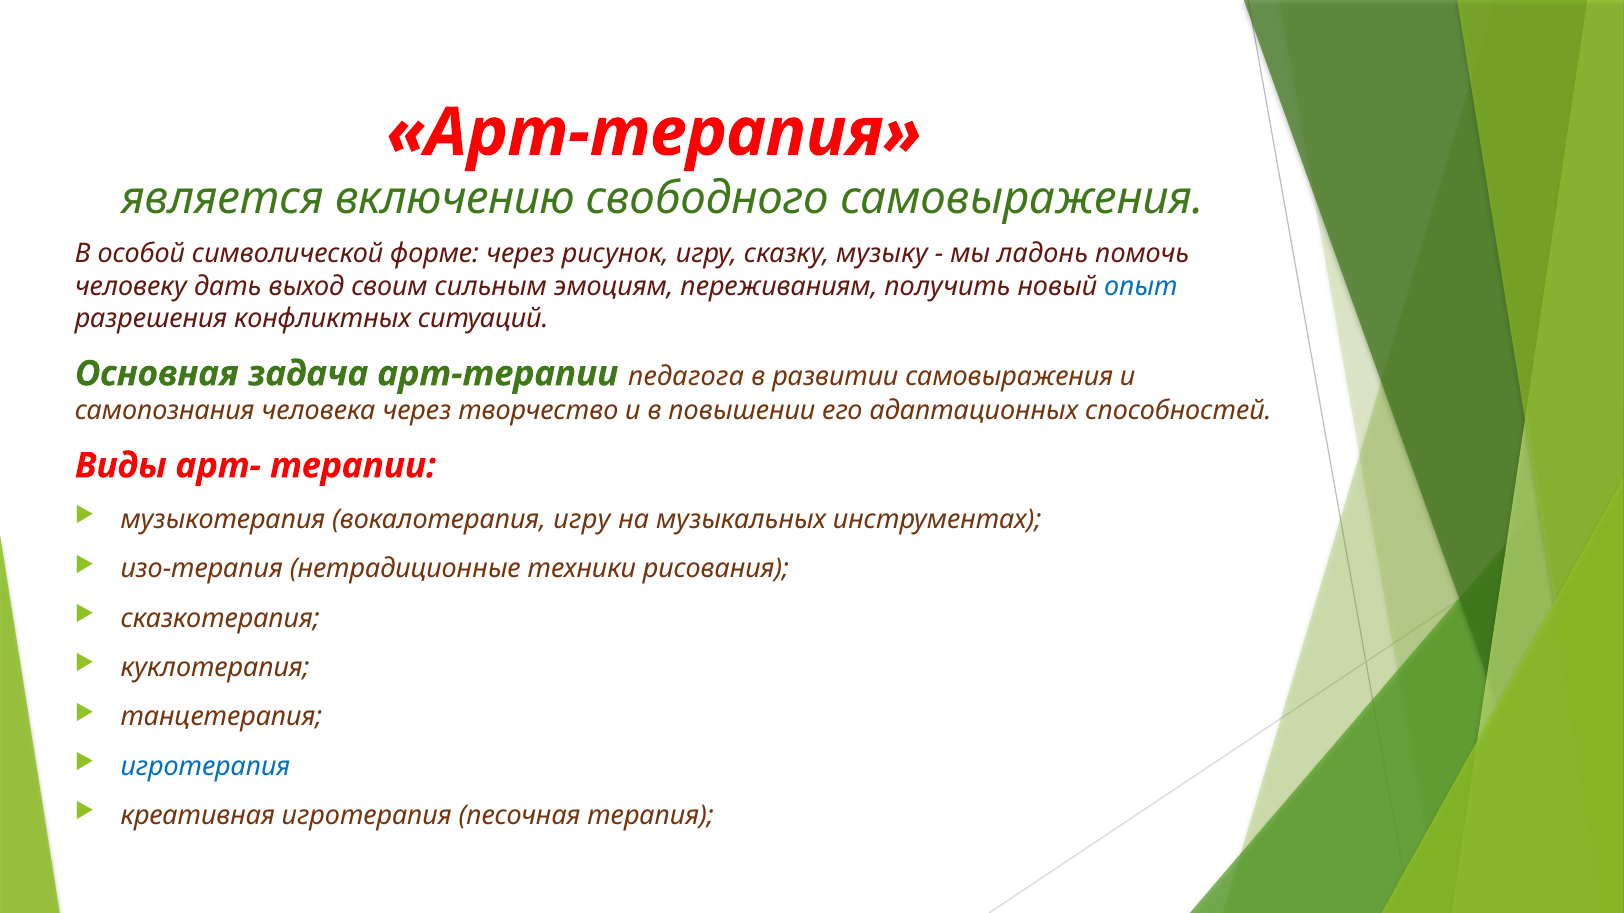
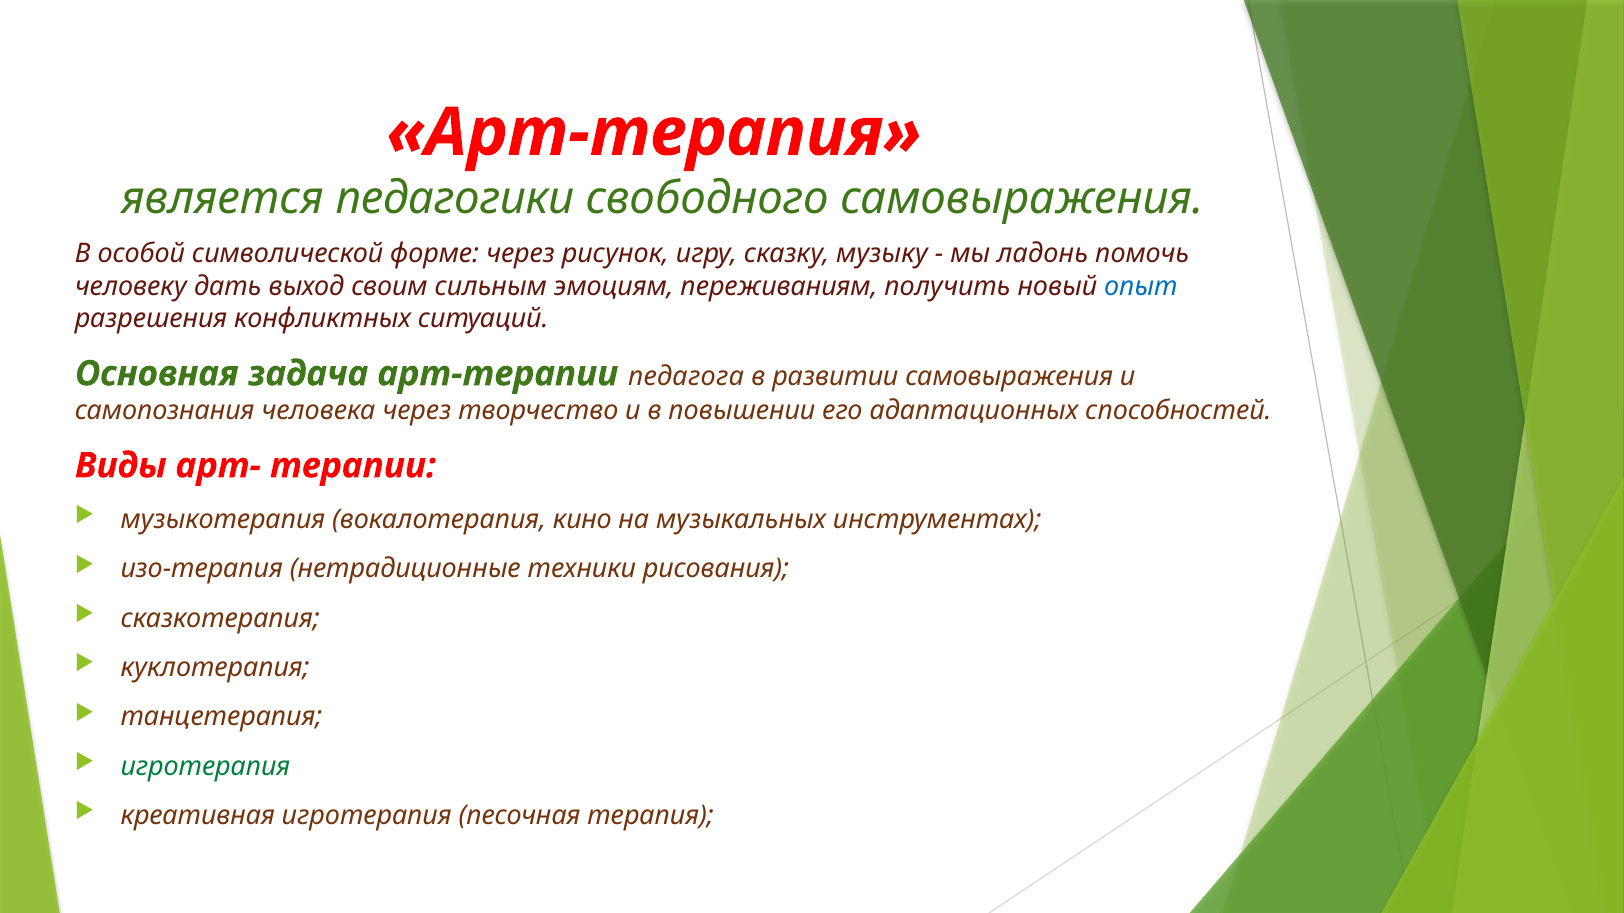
включению: включению -> педагогики
вокалотерапия игру: игру -> кино
игротерапия at (205, 767) colour: blue -> green
